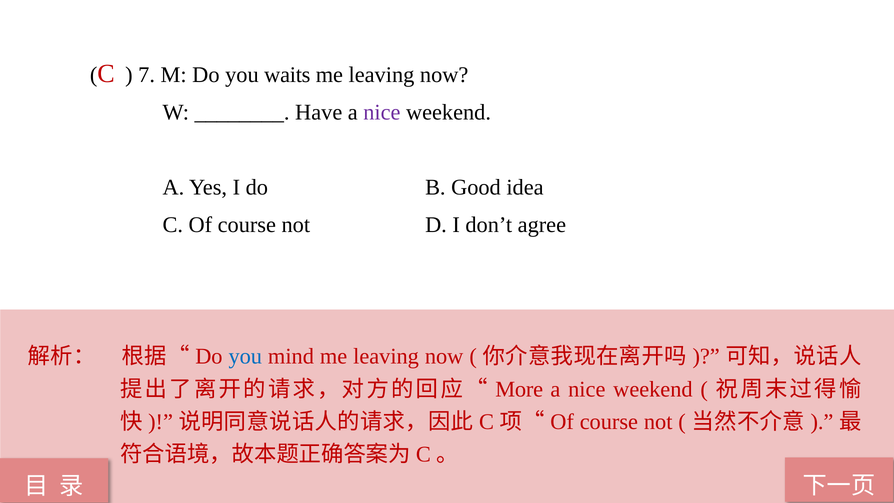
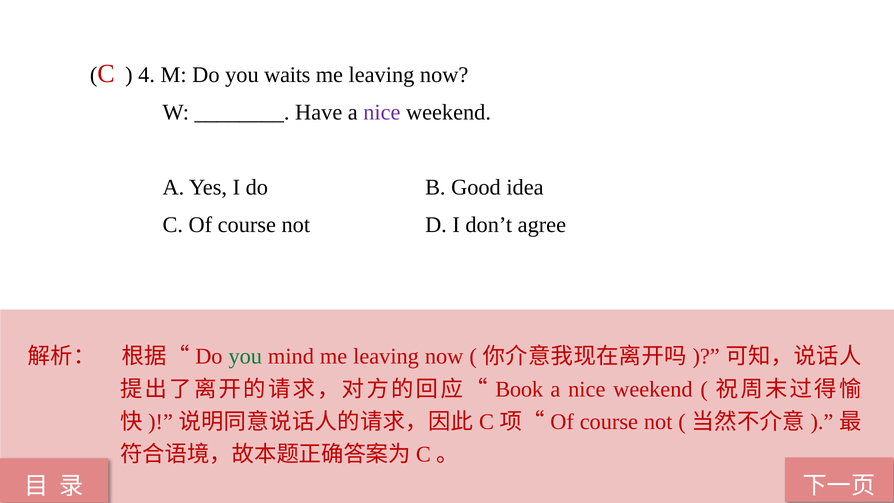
7: 7 -> 4
you at (245, 356) colour: blue -> green
More: More -> Book
